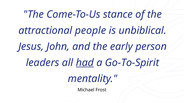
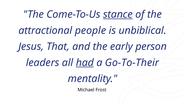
stance underline: none -> present
John: John -> That
Go-To-Spirit: Go-To-Spirit -> Go-To-Their
